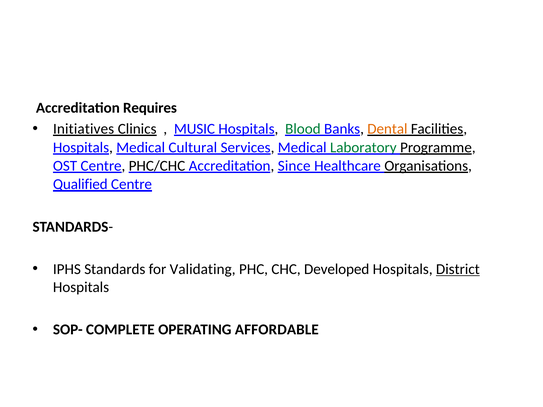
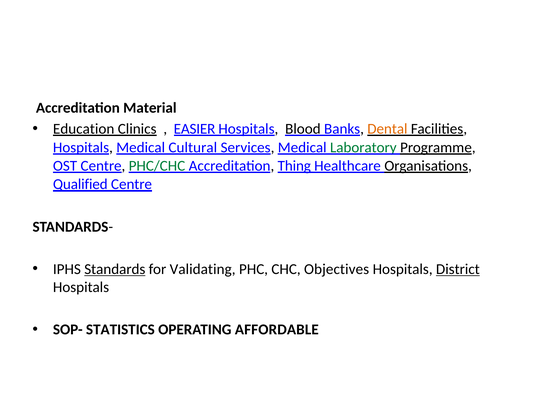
Requires: Requires -> Material
Initiatives: Initiatives -> Education
MUSIC: MUSIC -> EASIER
Blood colour: green -> black
PHC/CHC colour: black -> green
Since: Since -> Thing
Standards underline: none -> present
Developed: Developed -> Objectives
COMPLETE: COMPLETE -> STATISTICS
